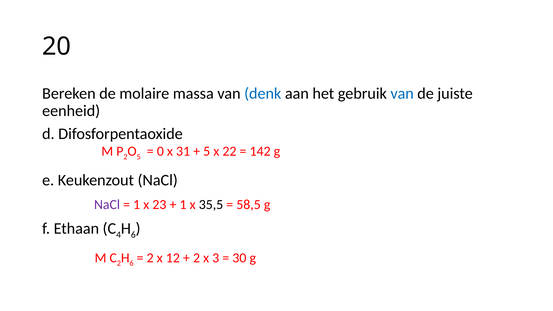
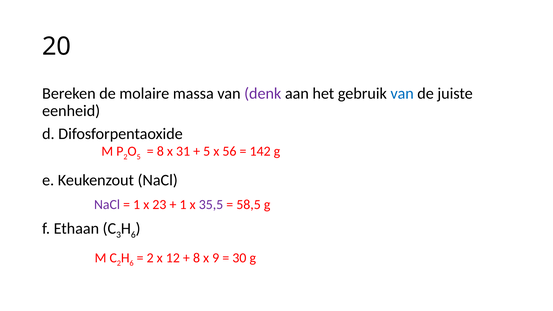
denk colour: blue -> purple
0 at (160, 151): 0 -> 8
22: 22 -> 56
35,5 colour: black -> purple
4: 4 -> 3
2 at (197, 258): 2 -> 8
3: 3 -> 9
